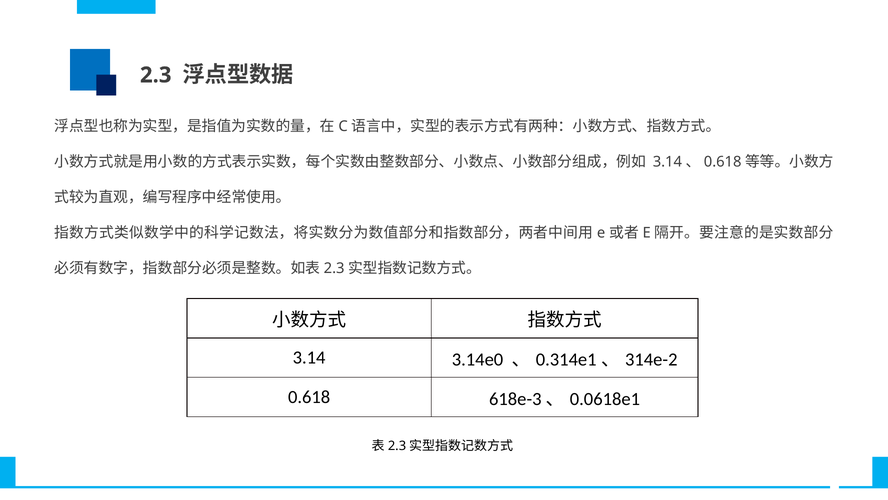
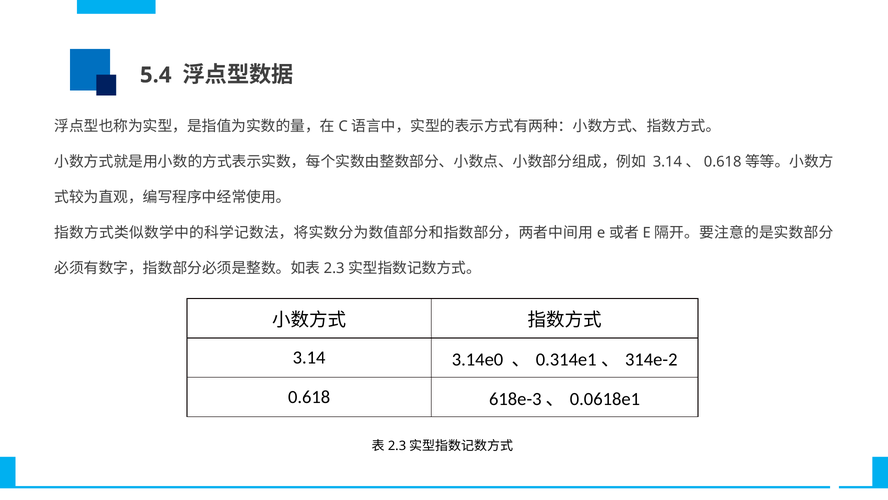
2.3: 2.3 -> 5.4
